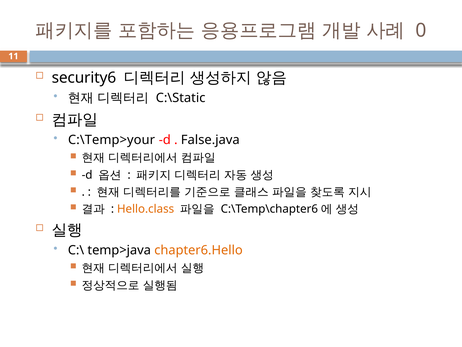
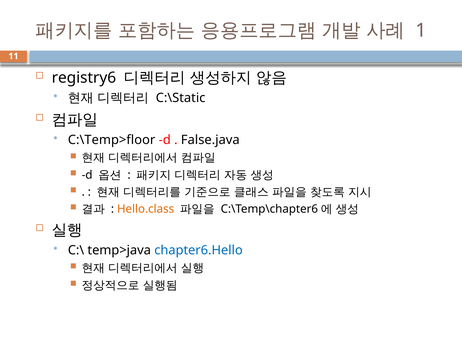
0: 0 -> 1
security6: security6 -> registry6
C:\Temp>your: C:\Temp>your -> C:\Temp>floor
chapter6.Hello colour: orange -> blue
